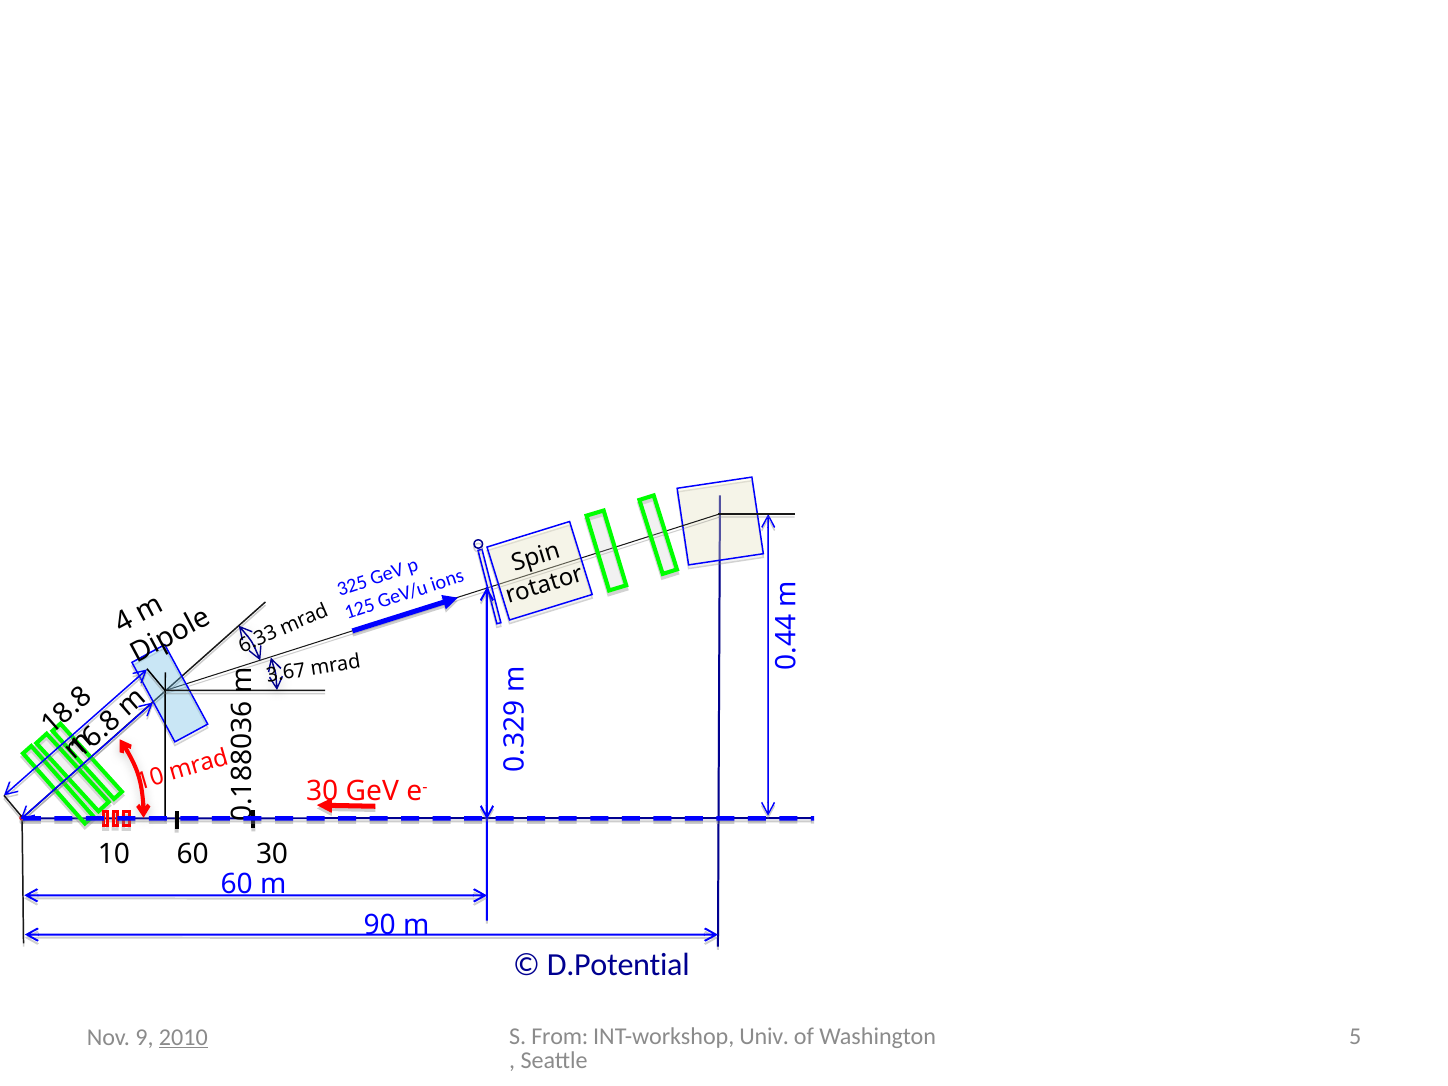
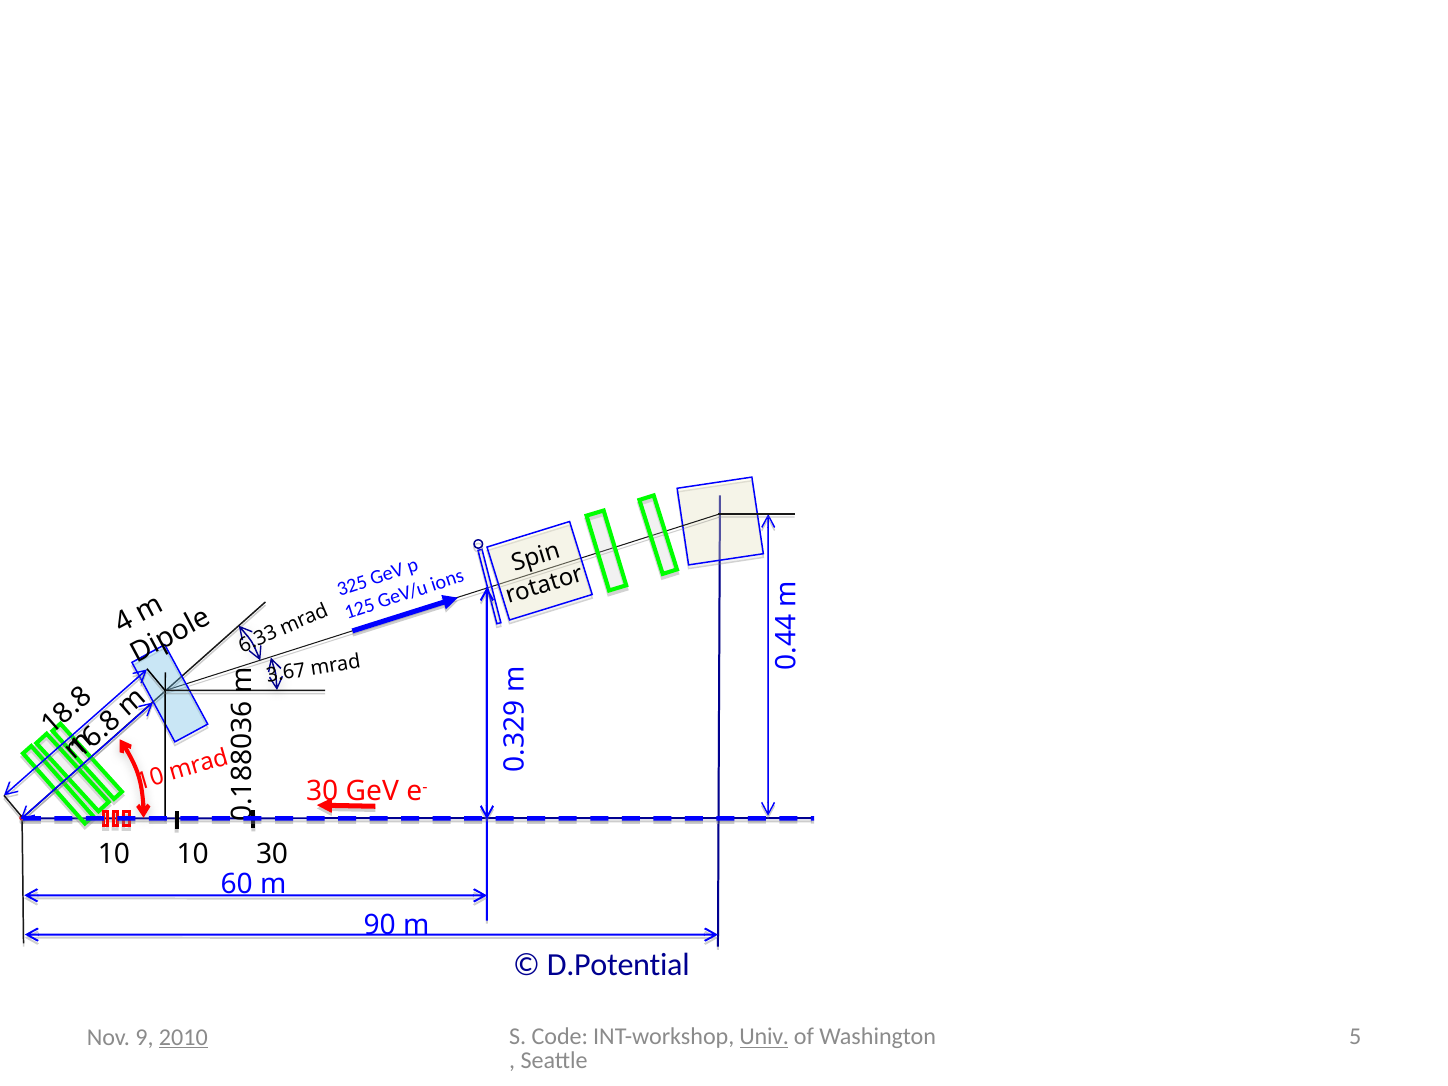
10 60: 60 -> 10
From: From -> Code
Univ underline: none -> present
